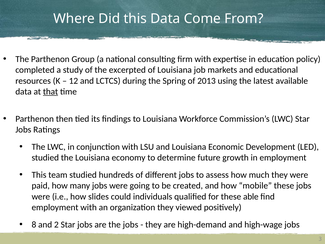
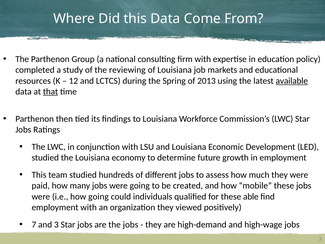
excerpted: excerpted -> reviewing
available underline: none -> present
how slides: slides -> going
8: 8 -> 7
and 2: 2 -> 3
